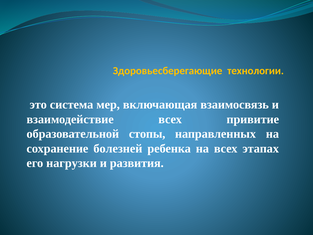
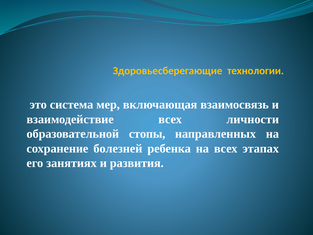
привитие: привитие -> личности
нагрузки: нагрузки -> занятиях
